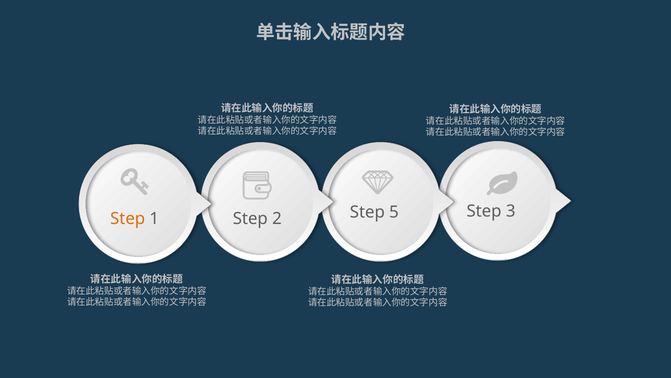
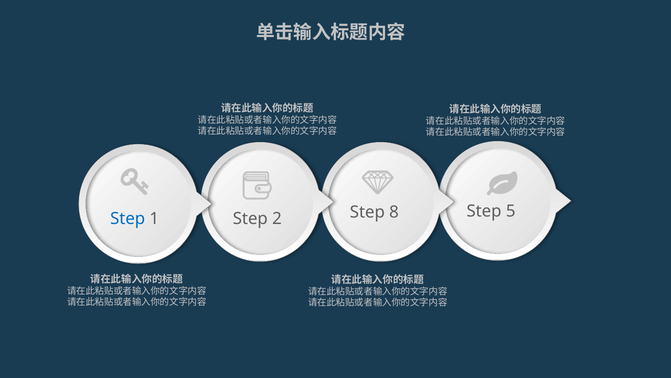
3: 3 -> 5
5: 5 -> 8
Step at (128, 219) colour: orange -> blue
